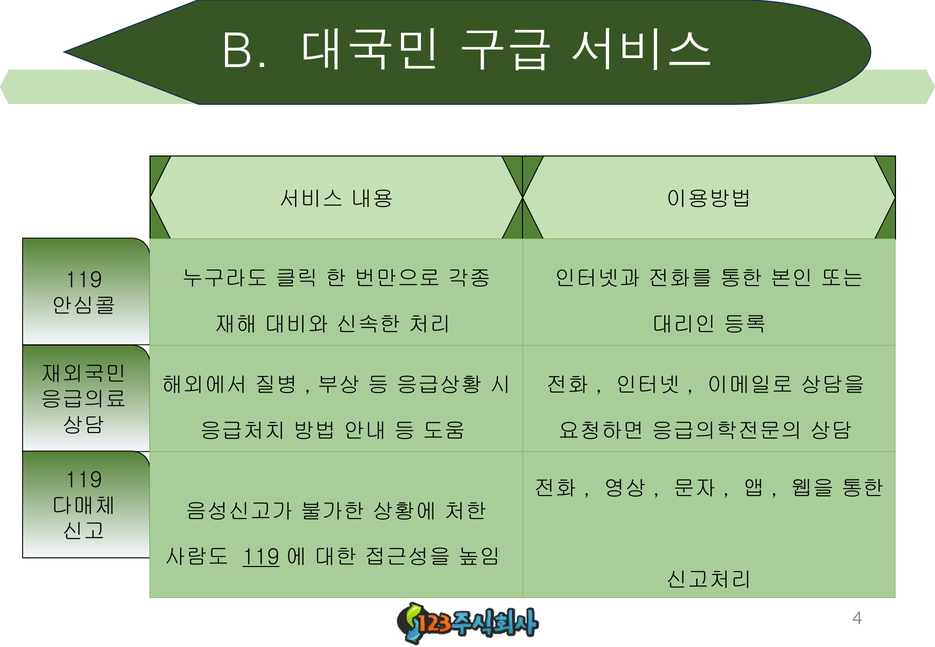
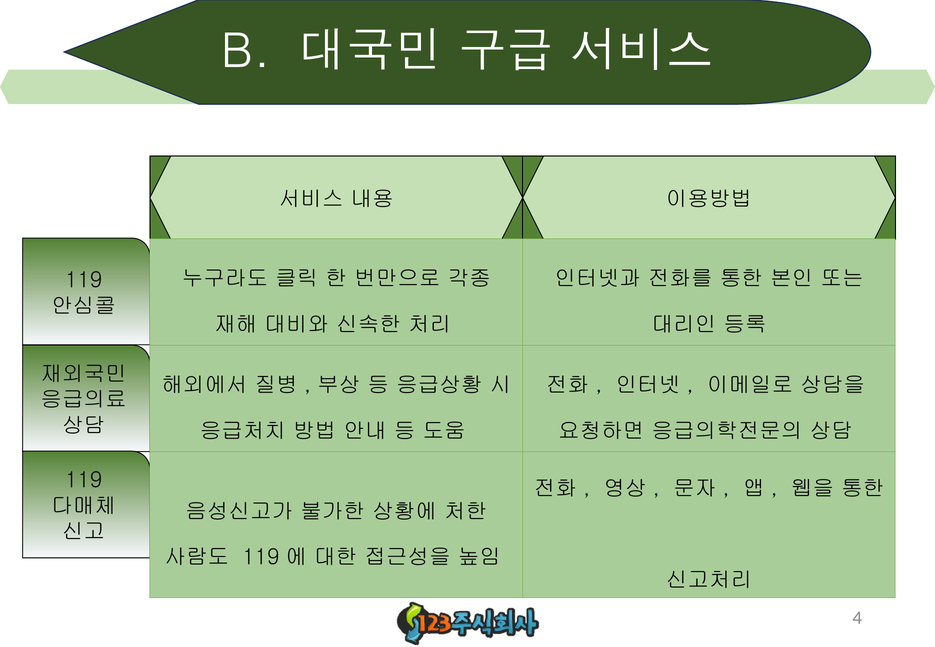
119 at (261, 558) underline: present -> none
